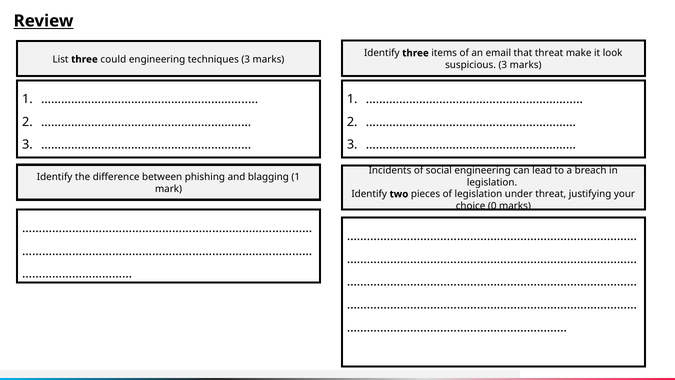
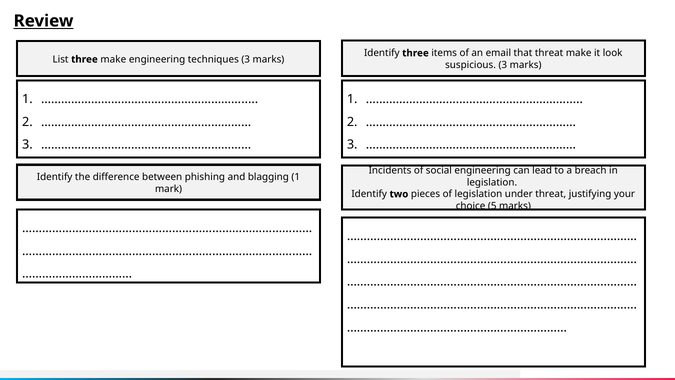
three could: could -> make
0: 0 -> 5
